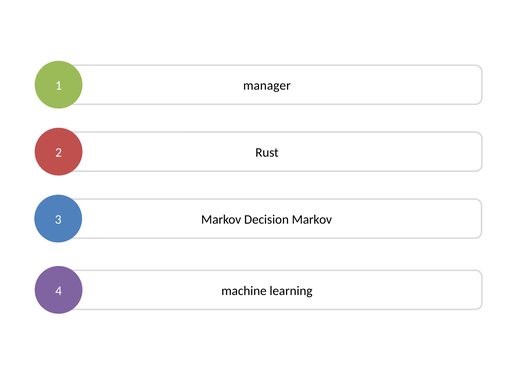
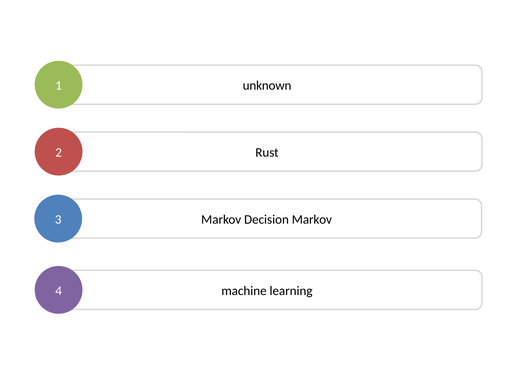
manager: manager -> unknown
